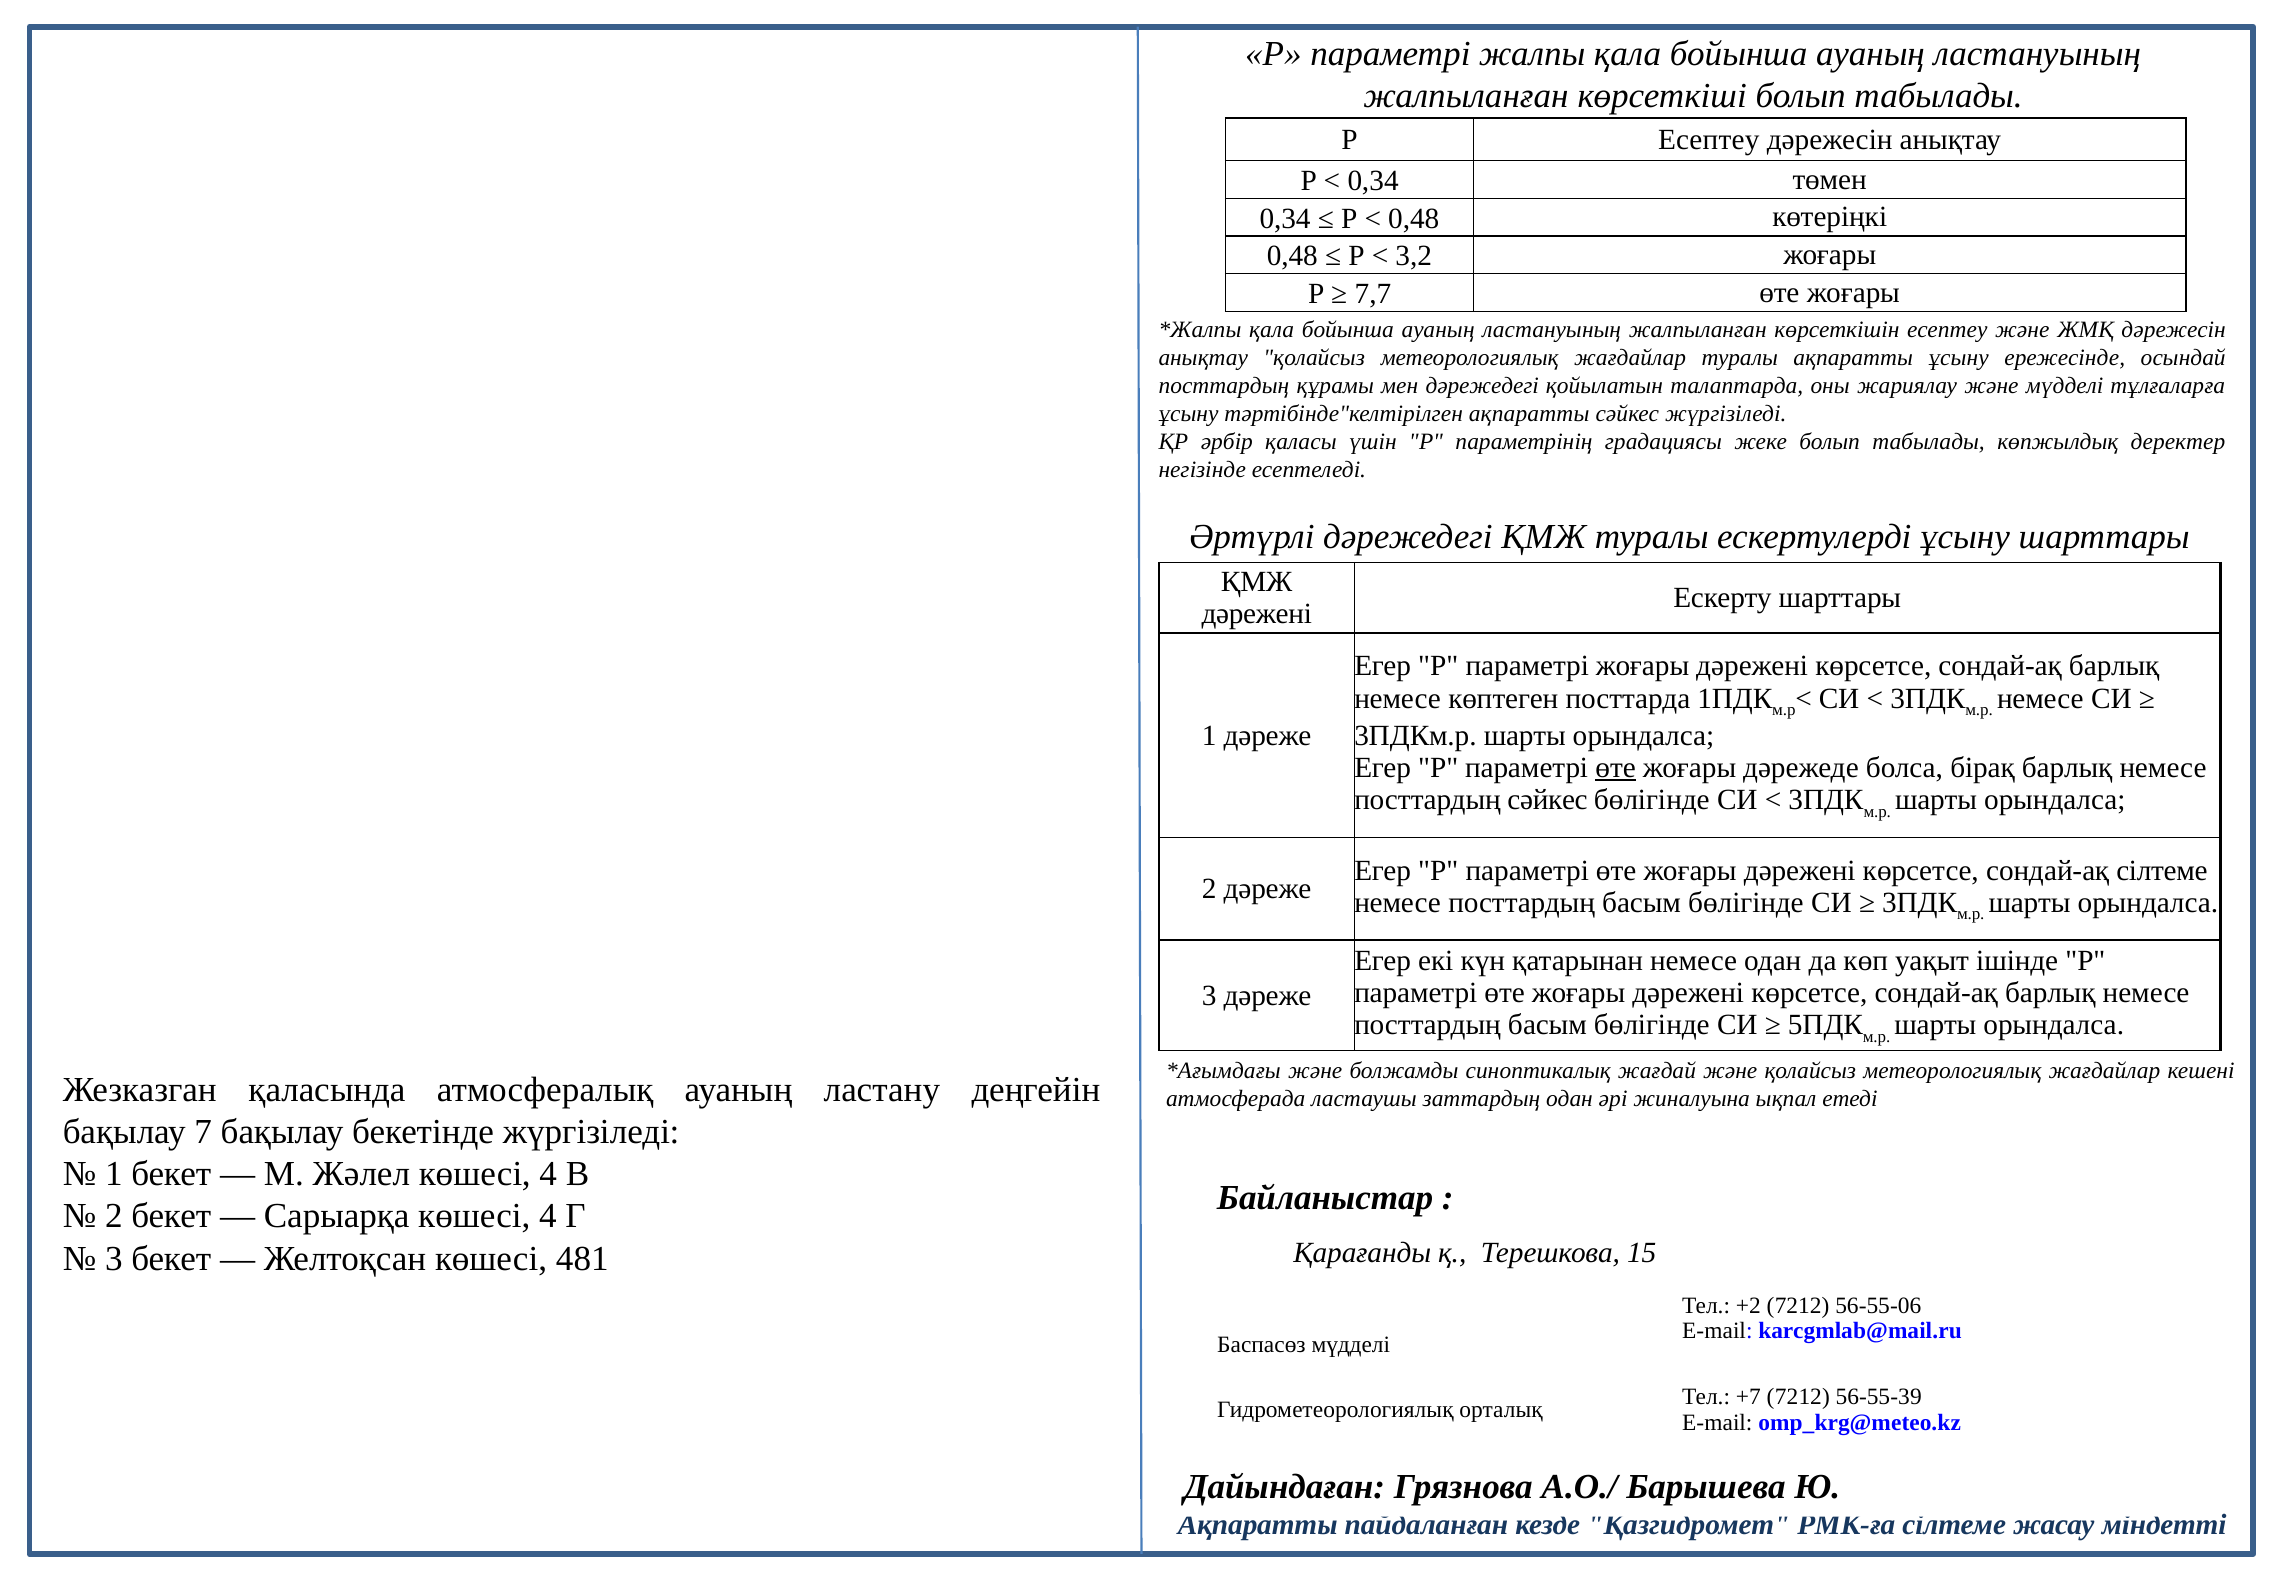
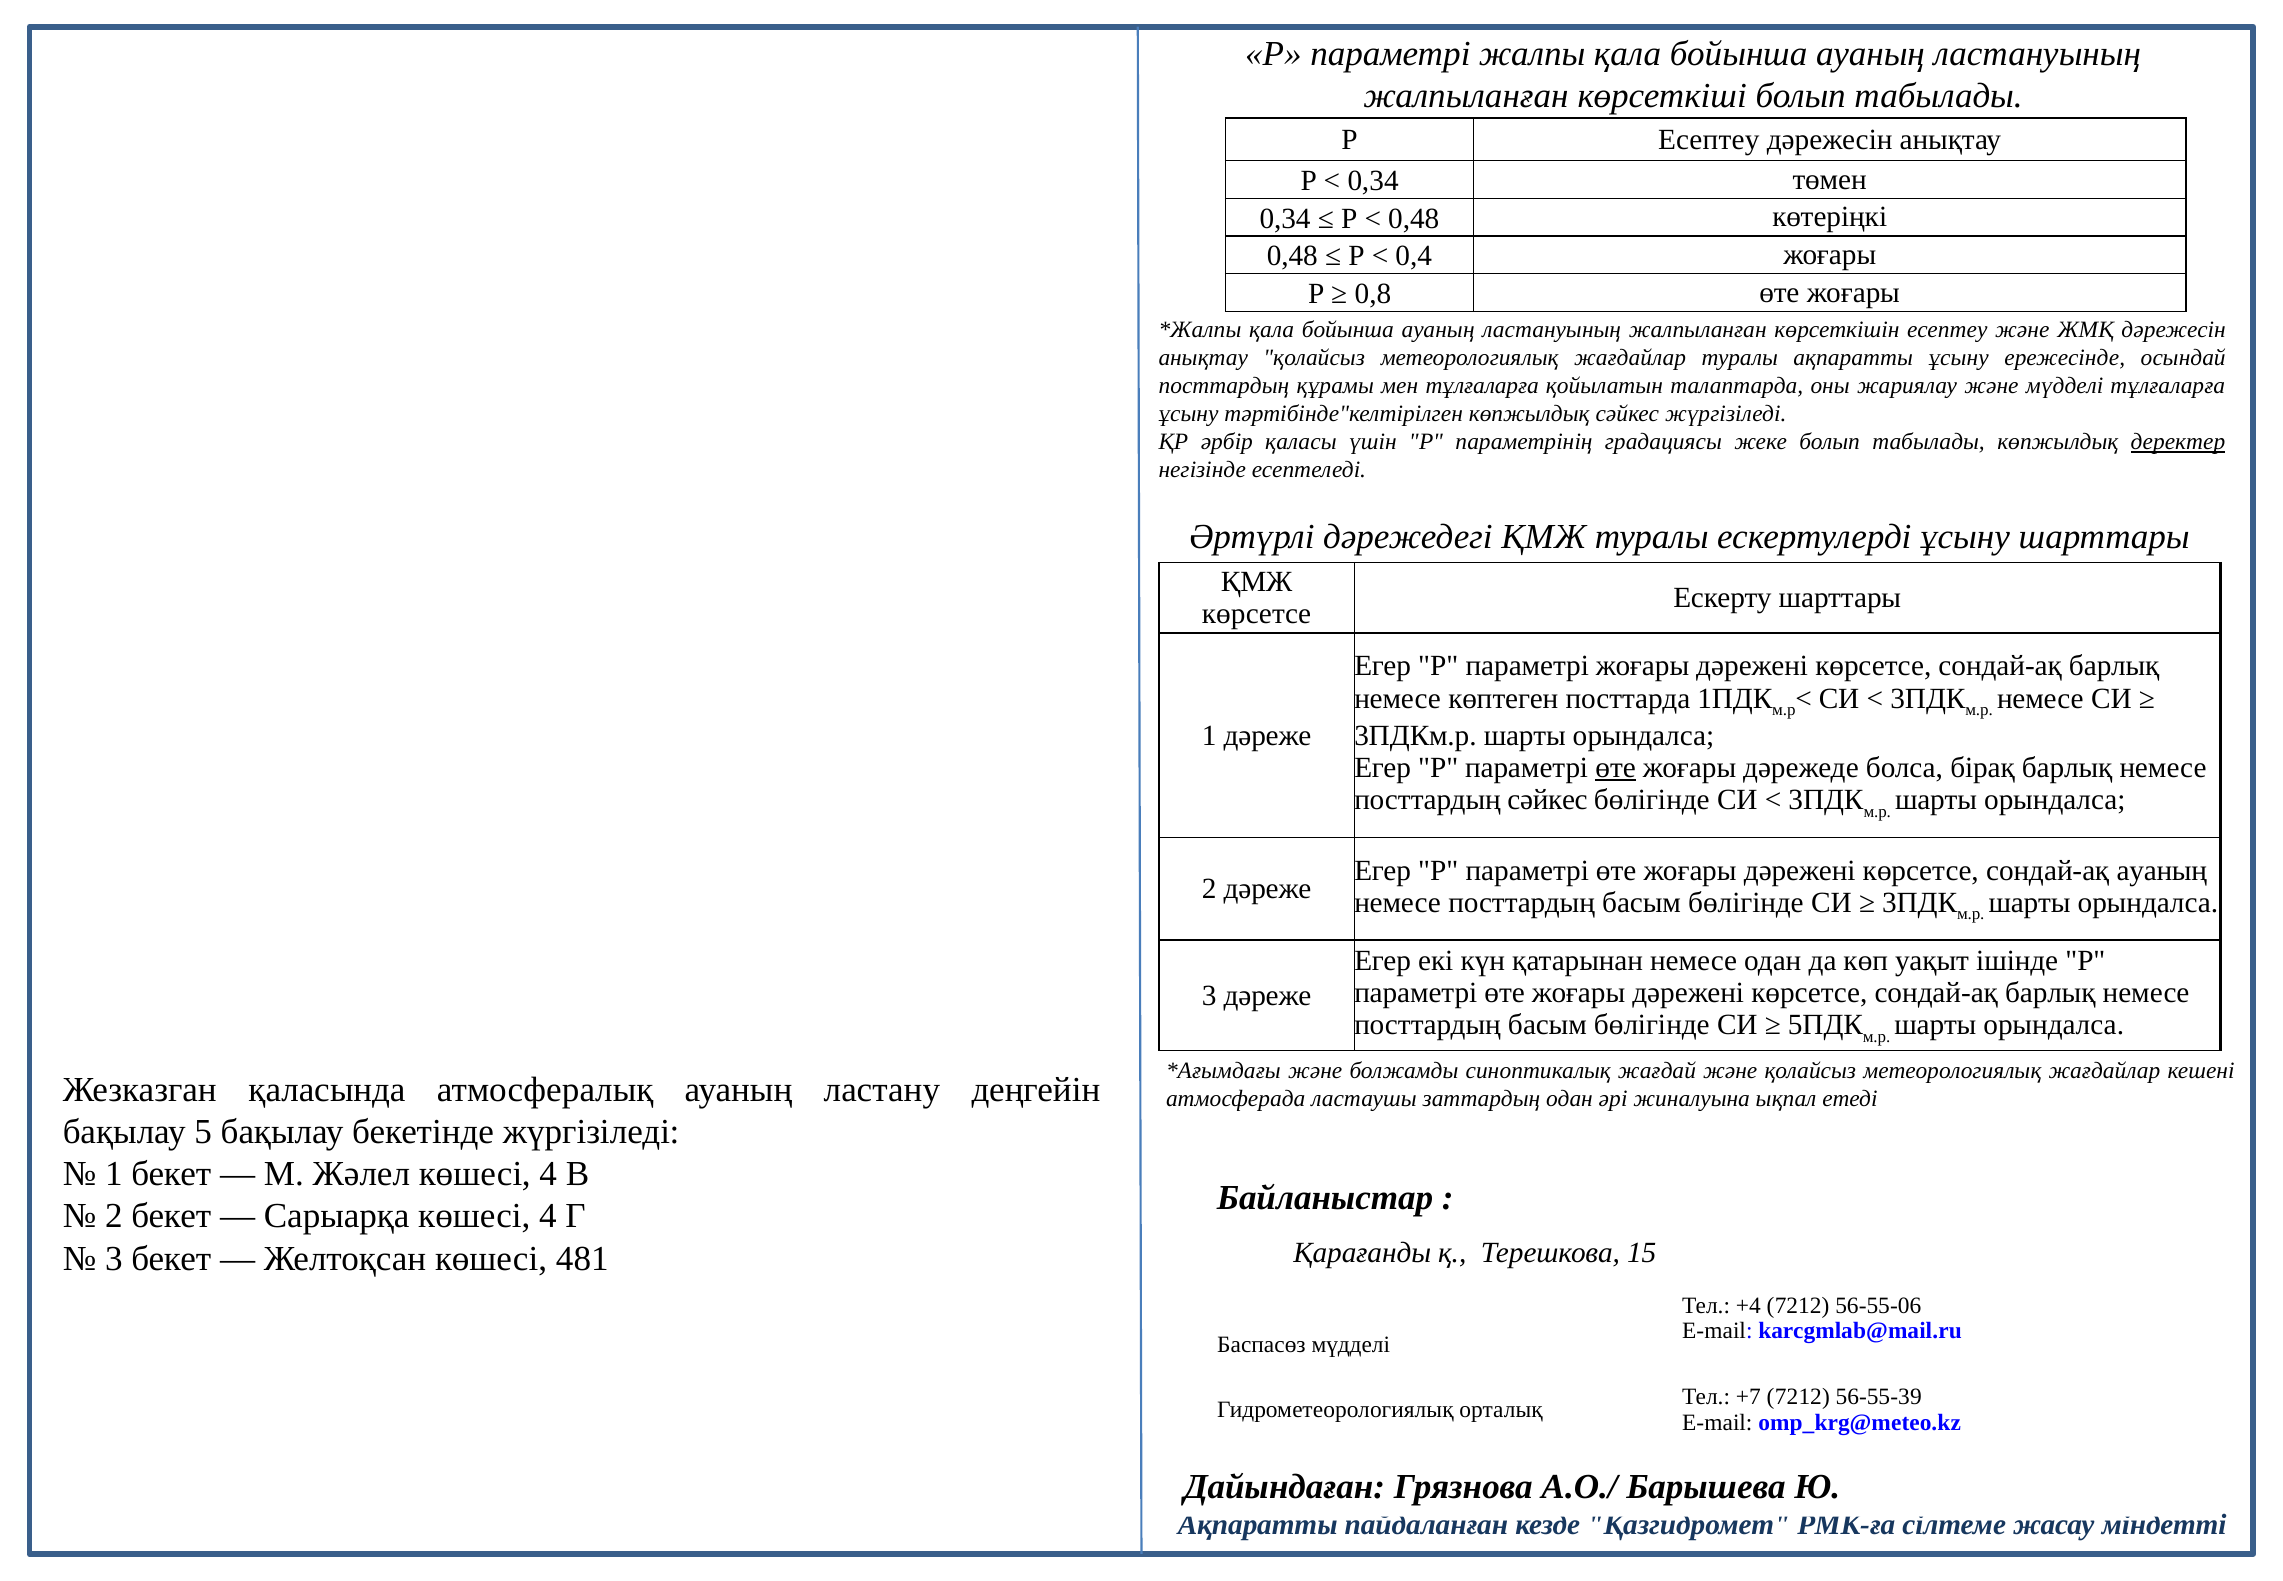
3,2: 3,2 -> 0,4
7,7: 7,7 -> 0,8
мен дәрежедегі: дәрежедегі -> тұлғаларға
тәртібінде"келтірілген ақпаратты: ақпаратты -> көпжылдық
деректер underline: none -> present
дәрежені at (1257, 614): дәрежені -> көрсетсе
сондай-ақ сілтеме: сілтеме -> ауаның
7: 7 -> 5
+2: +2 -> +4
